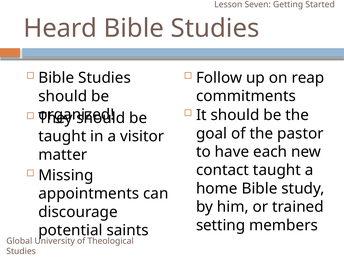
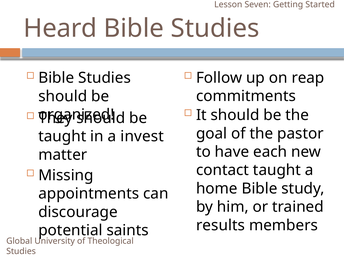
visitor: visitor -> invest
setting: setting -> results
